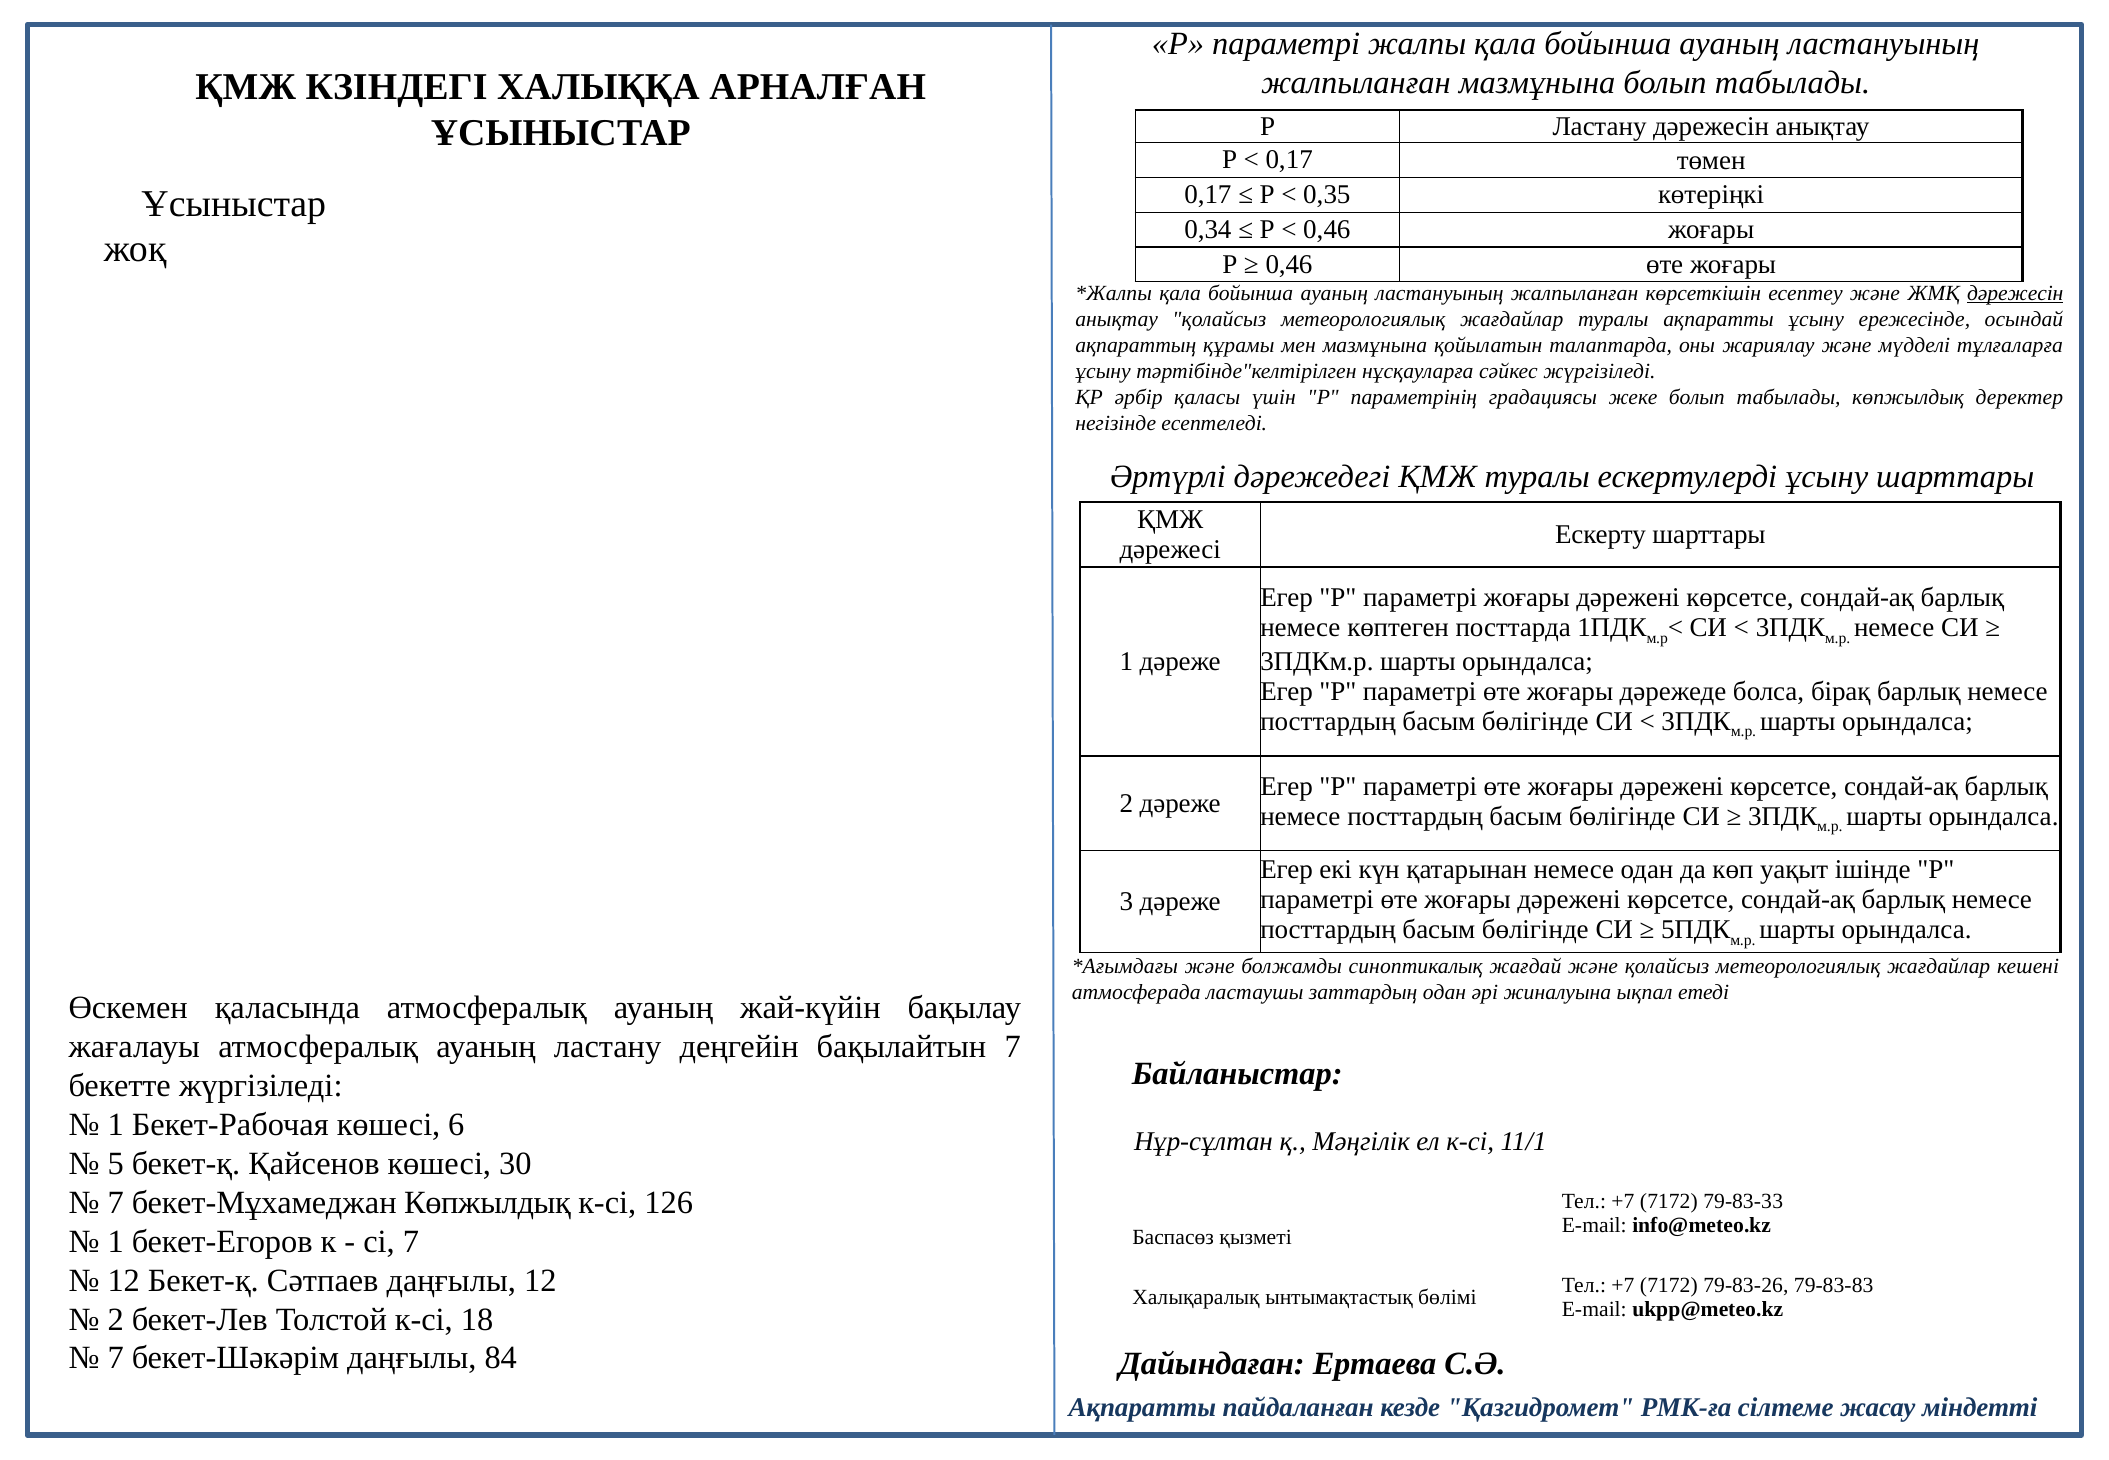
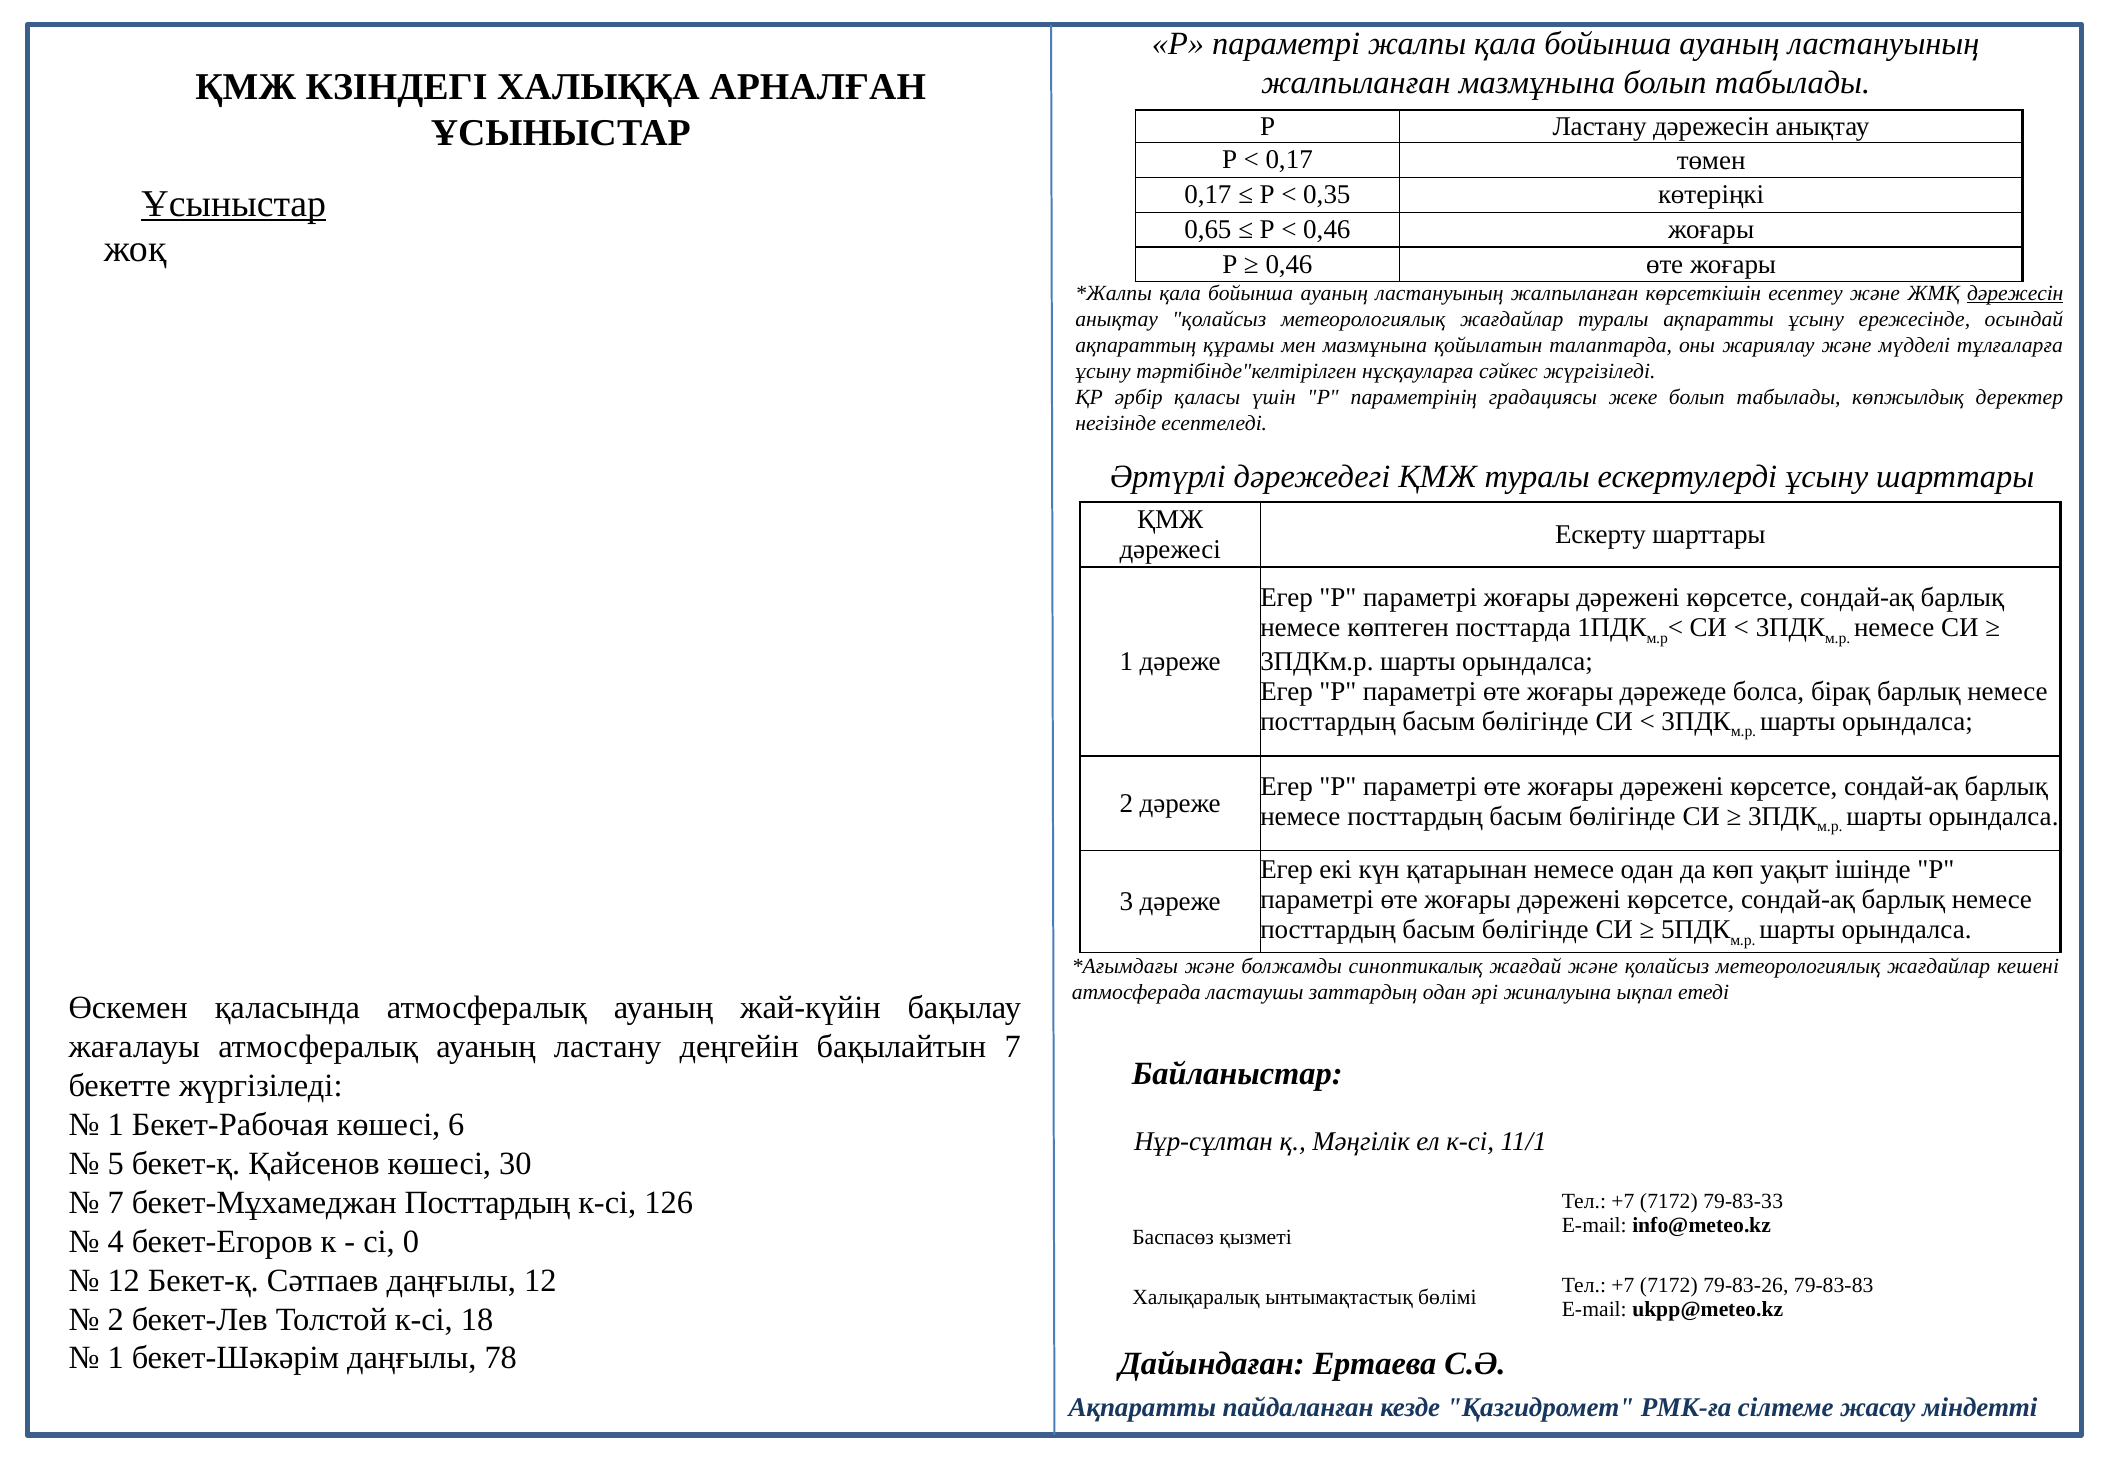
Ұсыныстар at (234, 204) underline: none -> present
0,34: 0,34 -> 0,65
бекет-Мұхамеджан Көпжылдық: Көпжылдық -> Посттардың
1 at (116, 1242): 1 -> 4
сі 7: 7 -> 0
7 at (116, 1358): 7 -> 1
84: 84 -> 78
